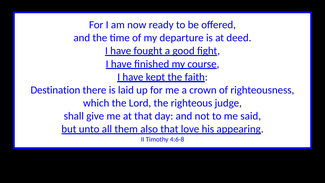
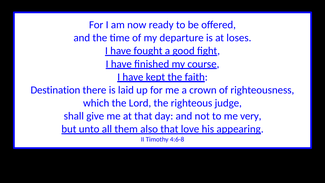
deed: deed -> loses
said: said -> very
